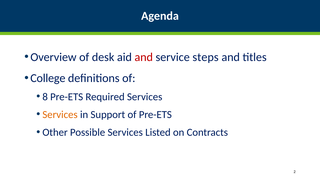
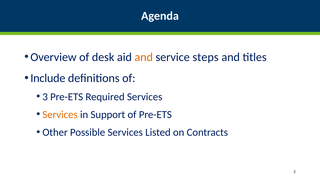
and at (144, 57) colour: red -> orange
College: College -> Include
8: 8 -> 3
